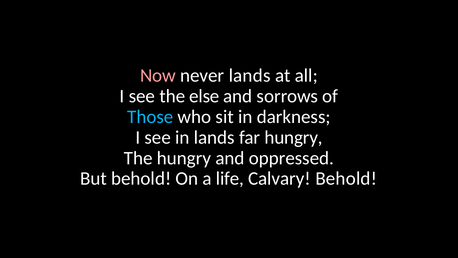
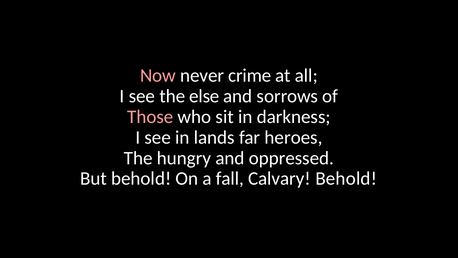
never lands: lands -> crime
Those colour: light blue -> pink
far hungry: hungry -> heroes
life: life -> fall
